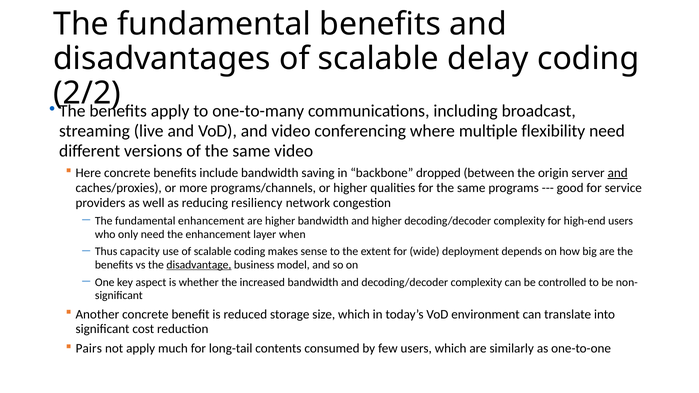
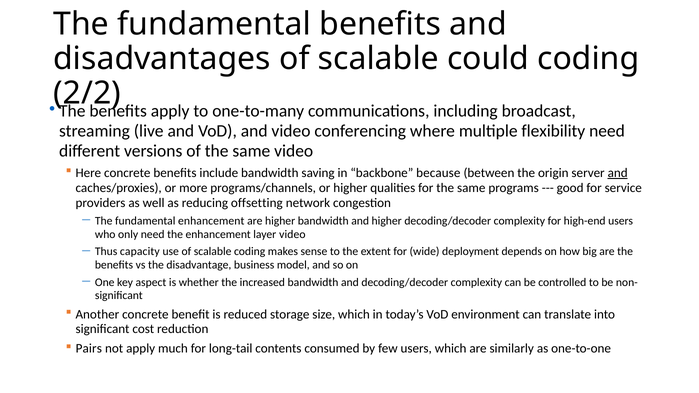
delay: delay -> could
dropped: dropped -> because
resiliency: resiliency -> offsetting
layer when: when -> video
disadvantage underline: present -> none
